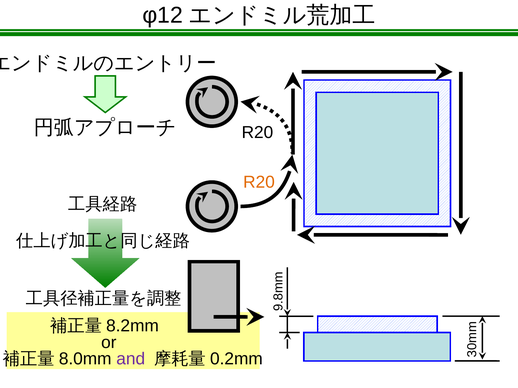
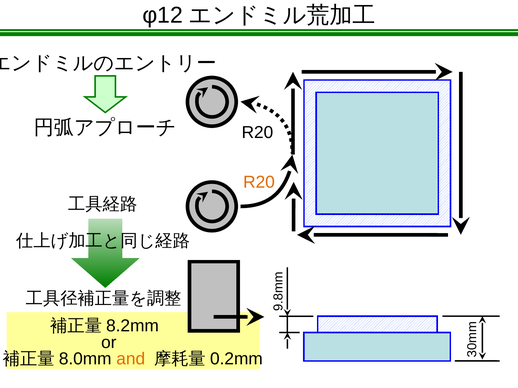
and colour: purple -> orange
